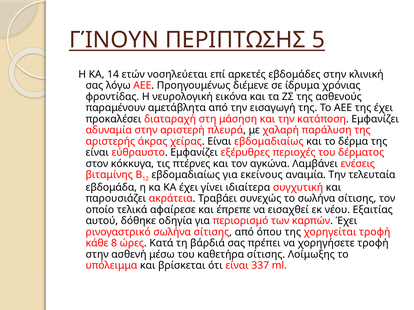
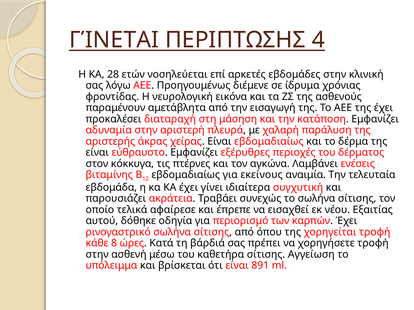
ΓΊΝΟΥΝ: ΓΊΝΟΥΝ -> ΓΊΝΕΤΑΙ
5: 5 -> 4
14: 14 -> 28
Λοίμωξης: Λοίμωξης -> Αγγείωση
337: 337 -> 891
